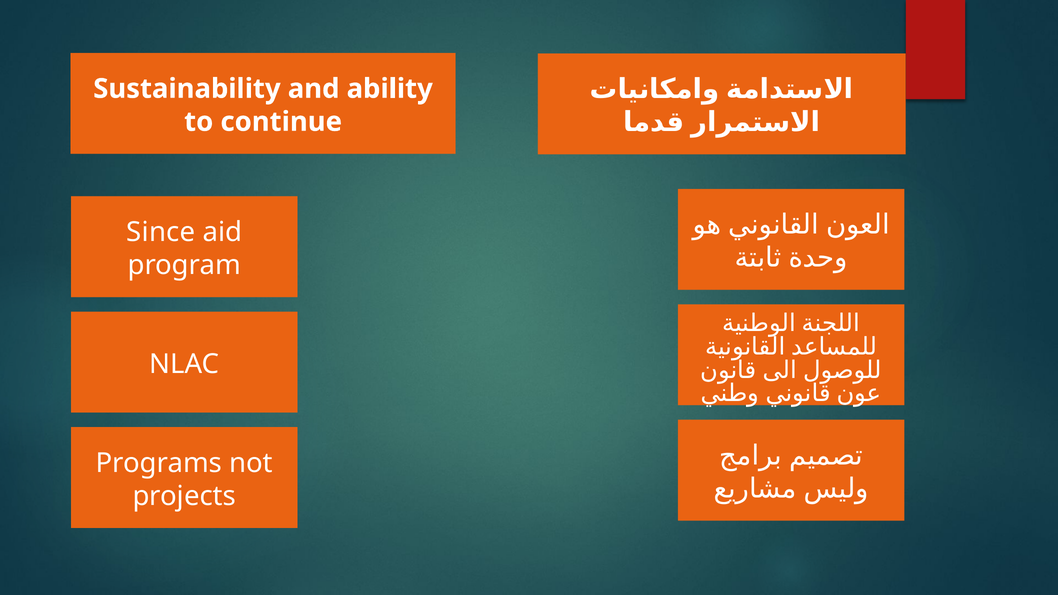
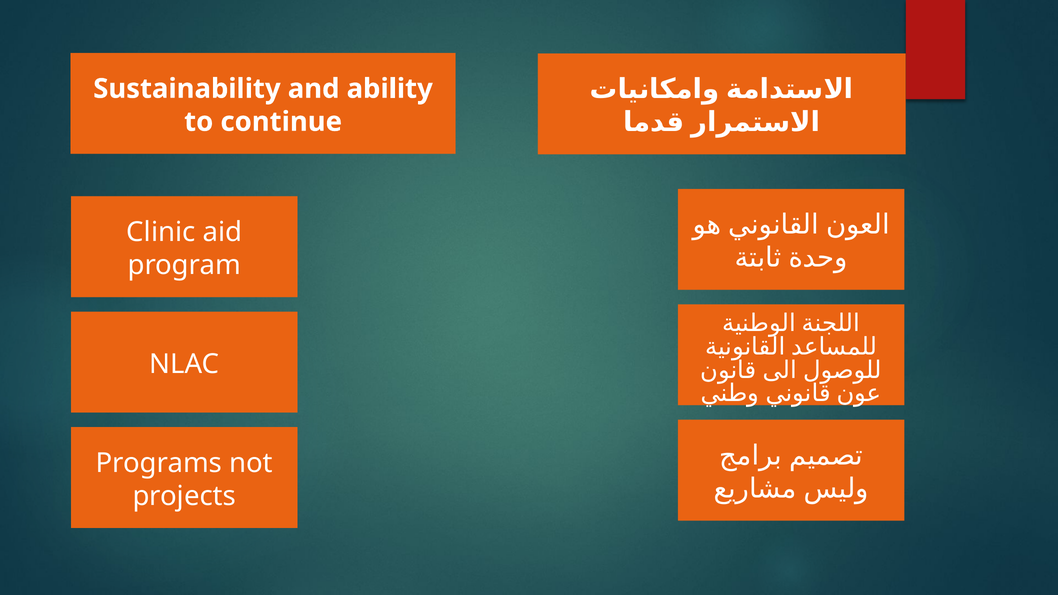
Since: Since -> Clinic
